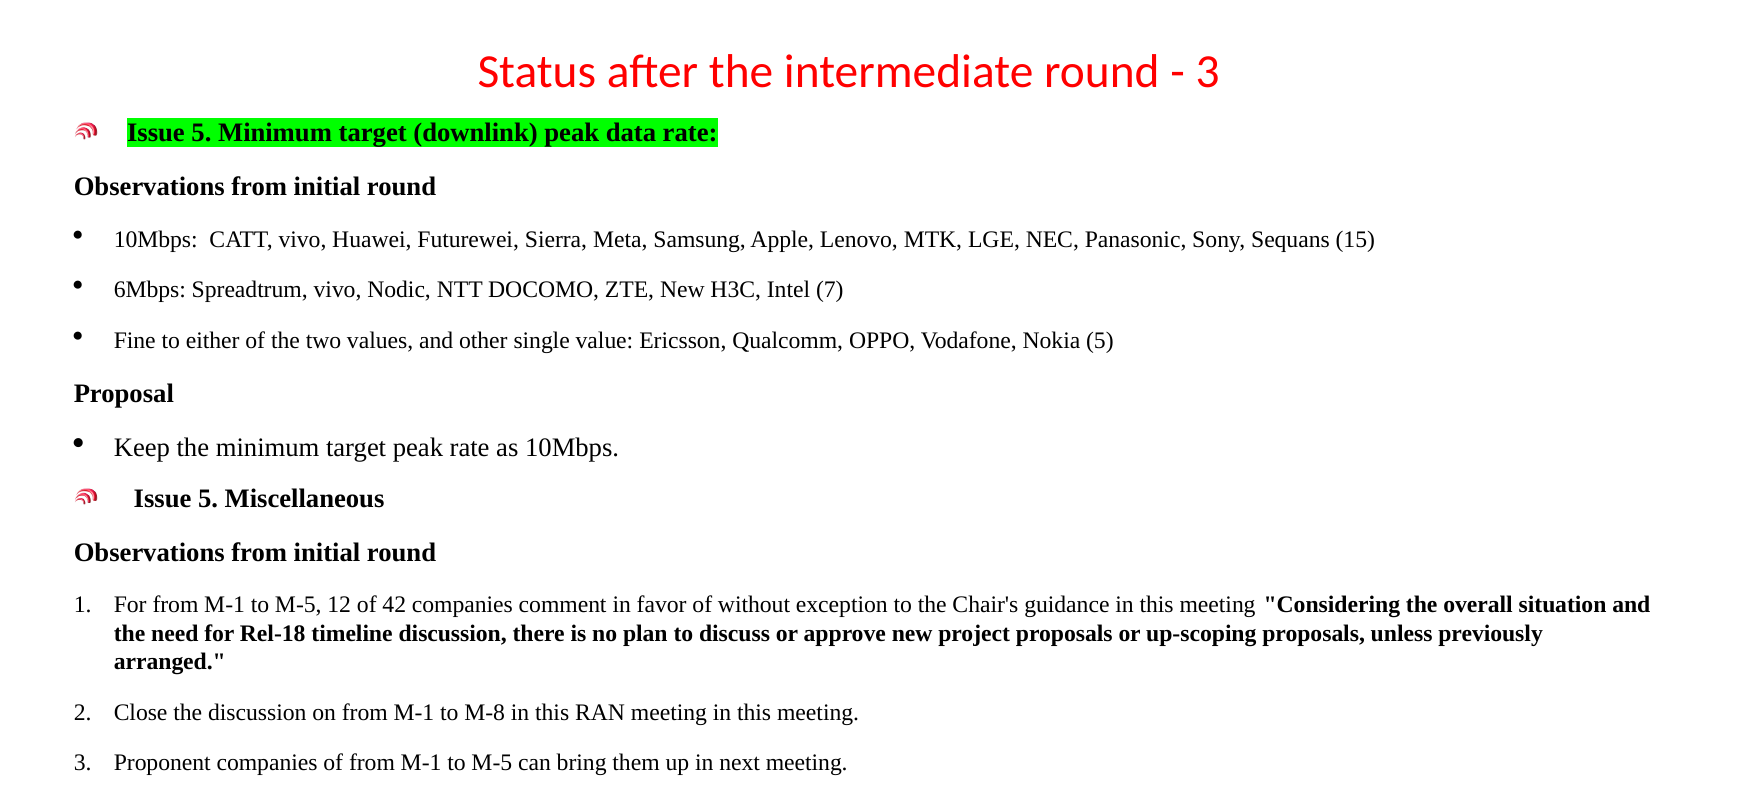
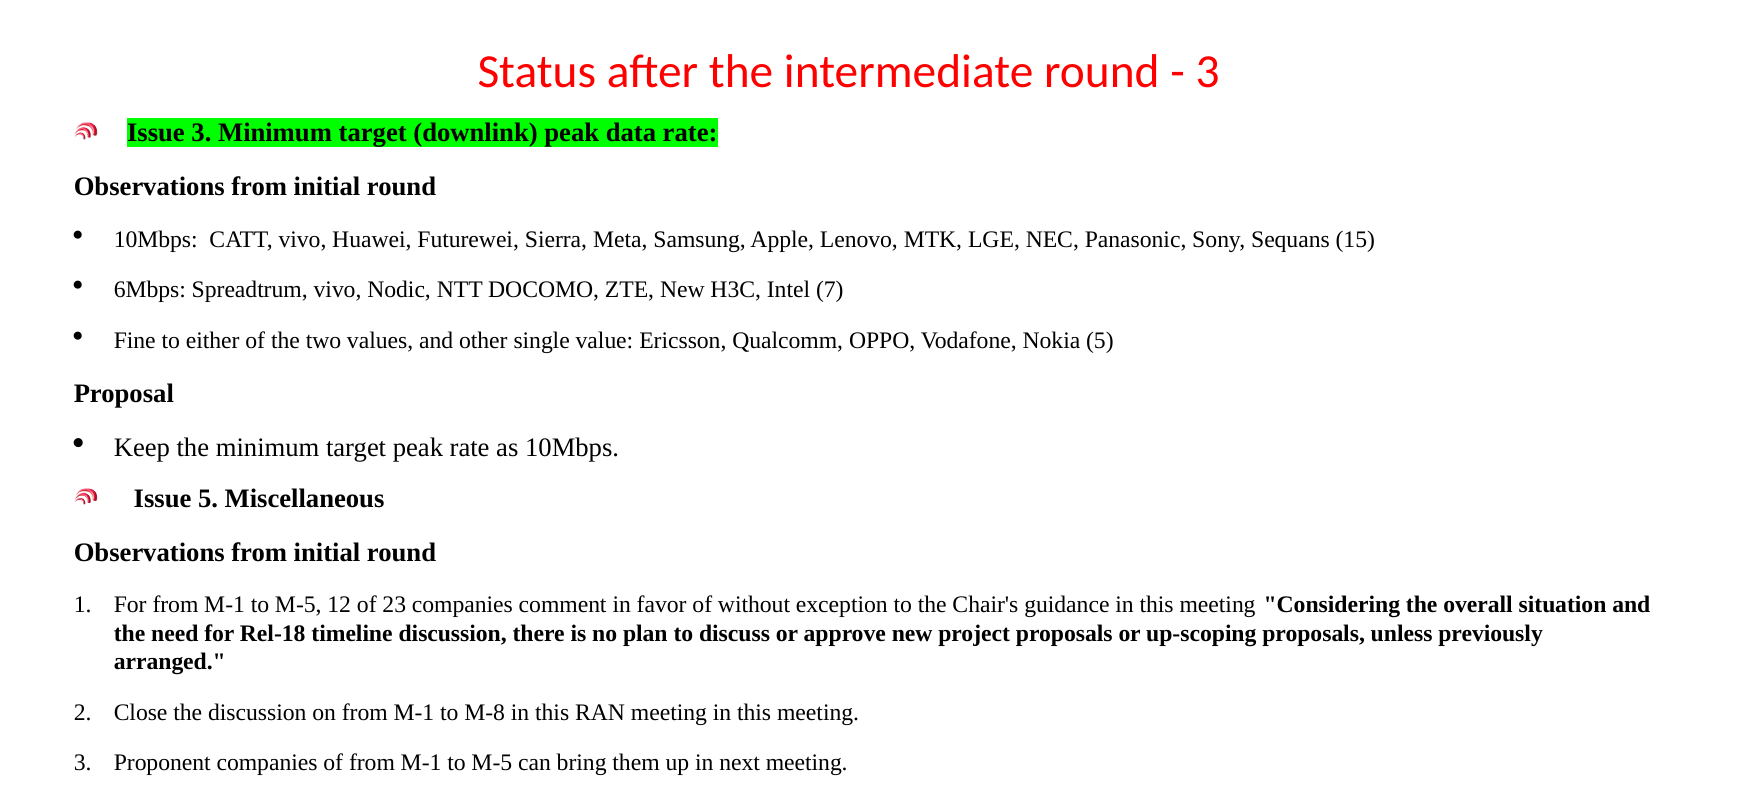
5 at (201, 133): 5 -> 3
42: 42 -> 23
